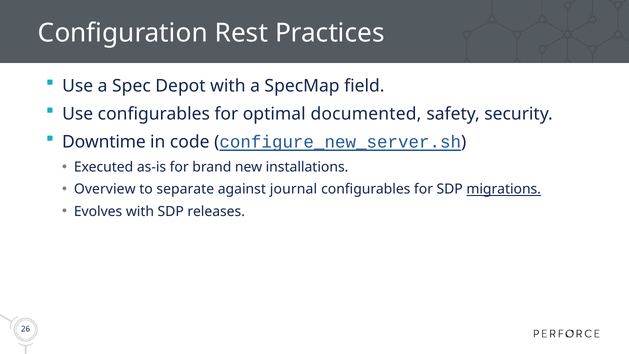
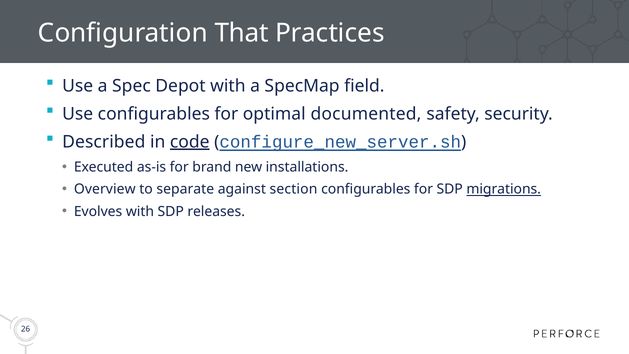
Rest: Rest -> That
Downtime: Downtime -> Described
code underline: none -> present
journal: journal -> section
